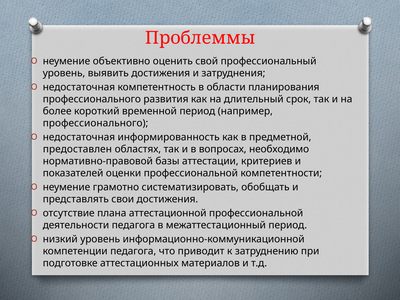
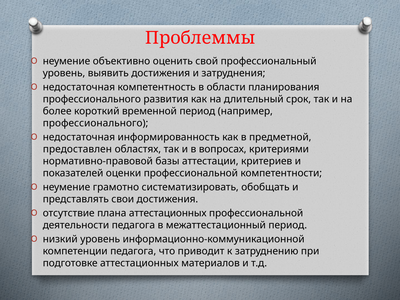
необходимо: необходимо -> критериями
плана аттестационной: аттестационной -> аттестационных
